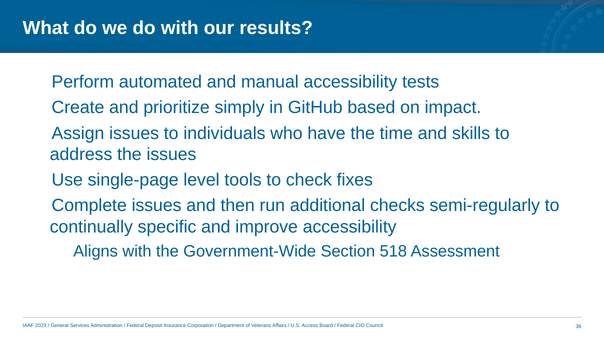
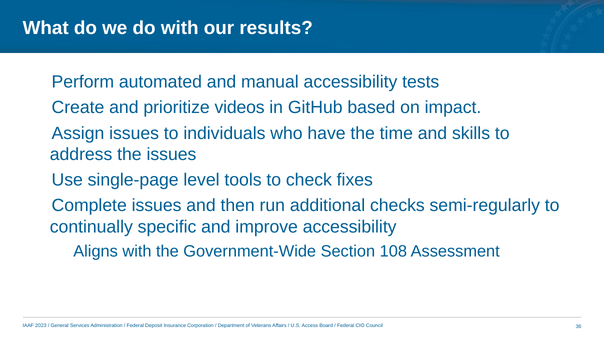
simply: simply -> videos
518: 518 -> 108
